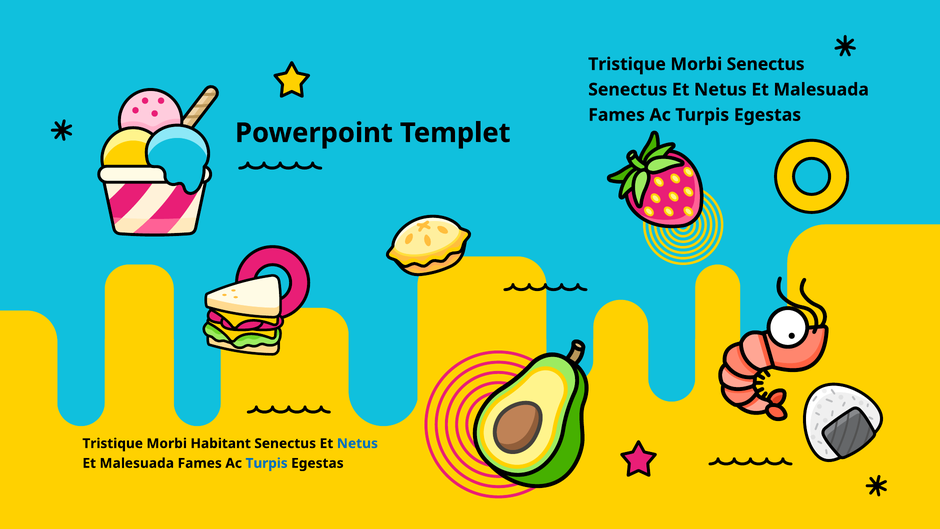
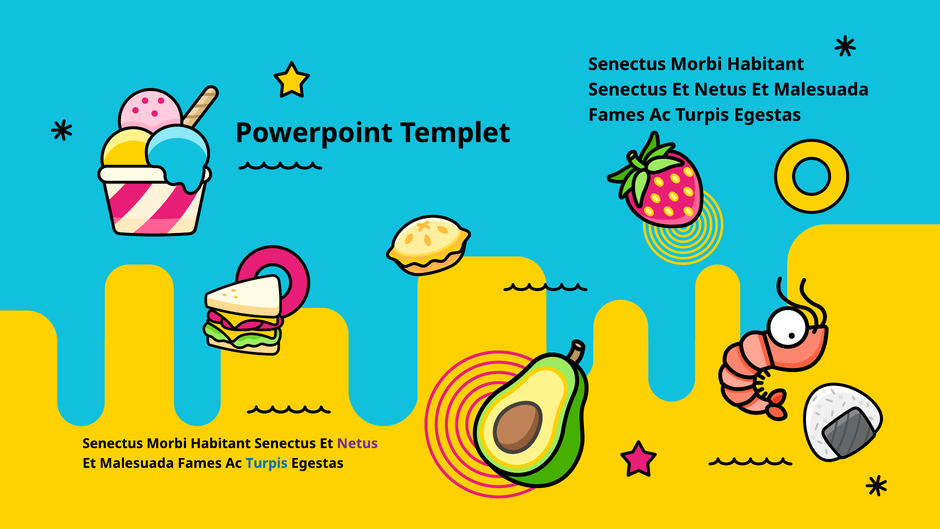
Tristique at (627, 64): Tristique -> Senectus
Senectus at (766, 64): Senectus -> Habitant
Tristique at (113, 443): Tristique -> Senectus
Netus at (357, 443) colour: blue -> purple
